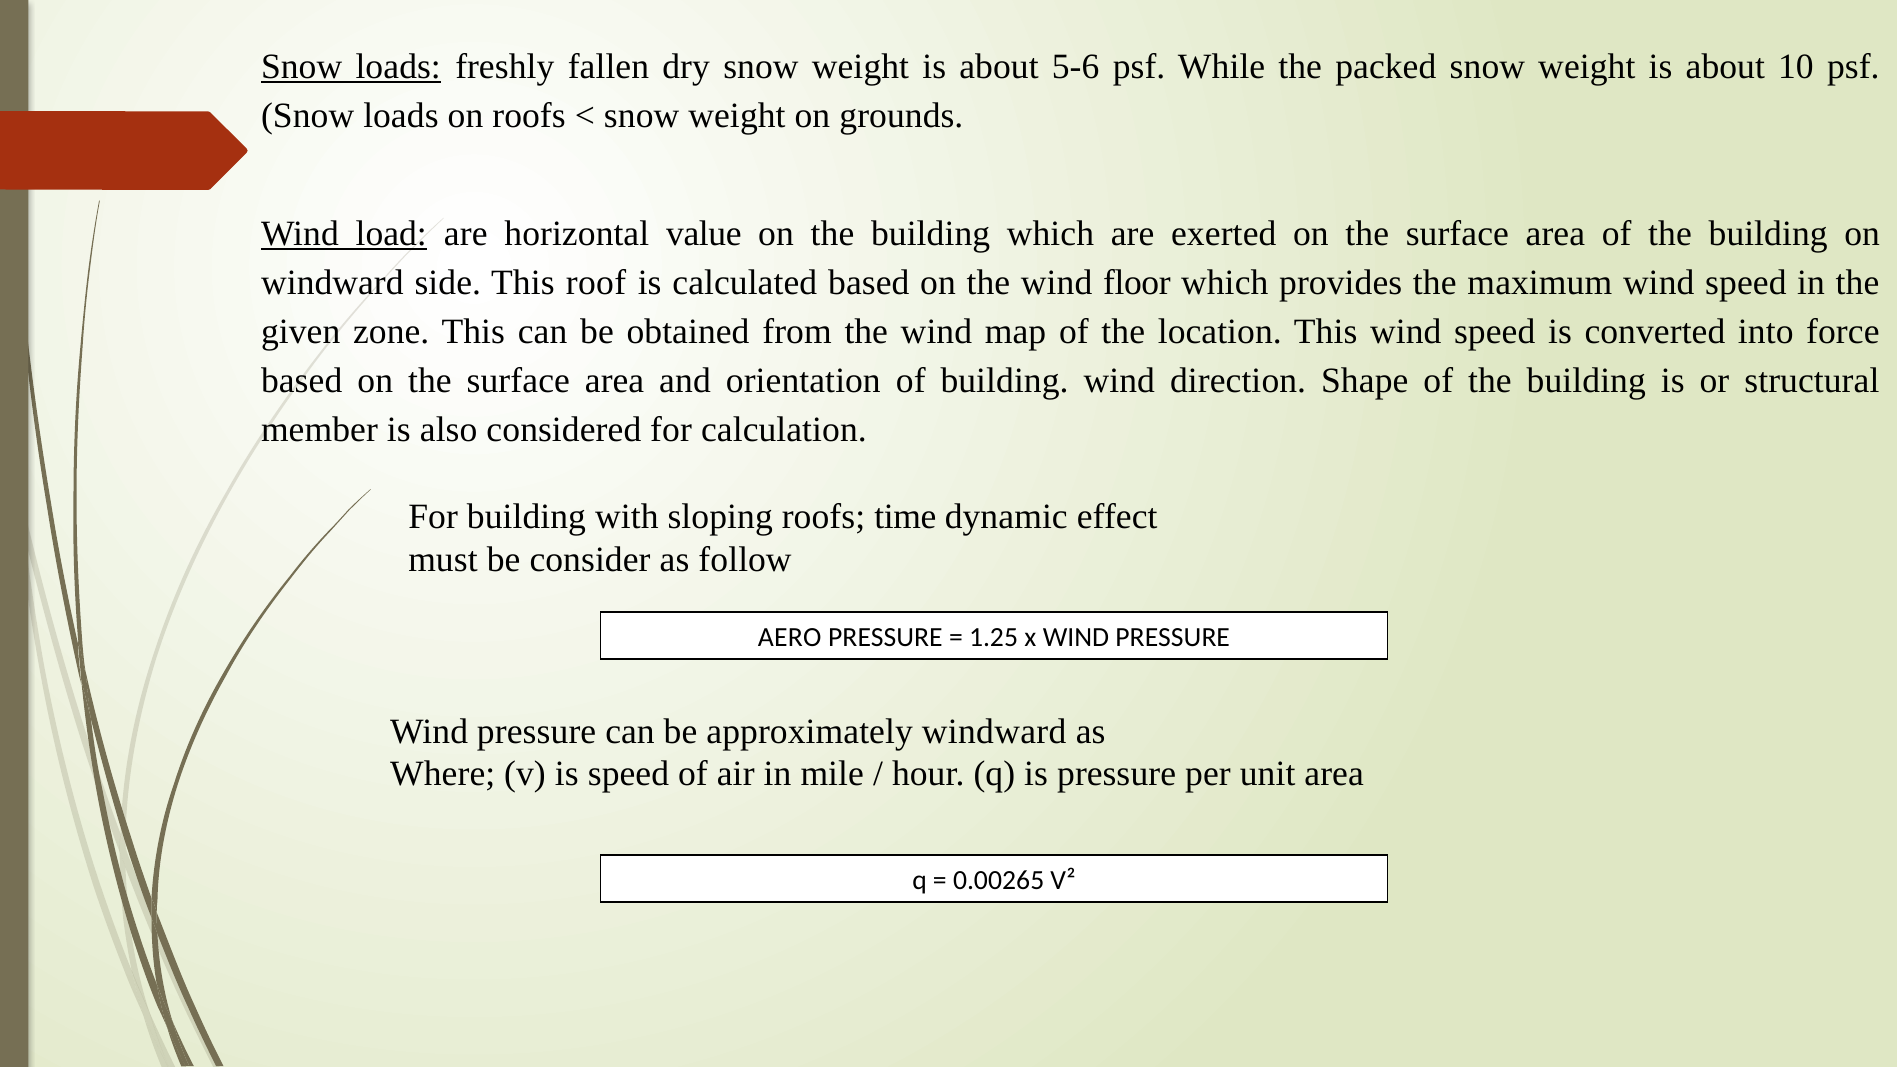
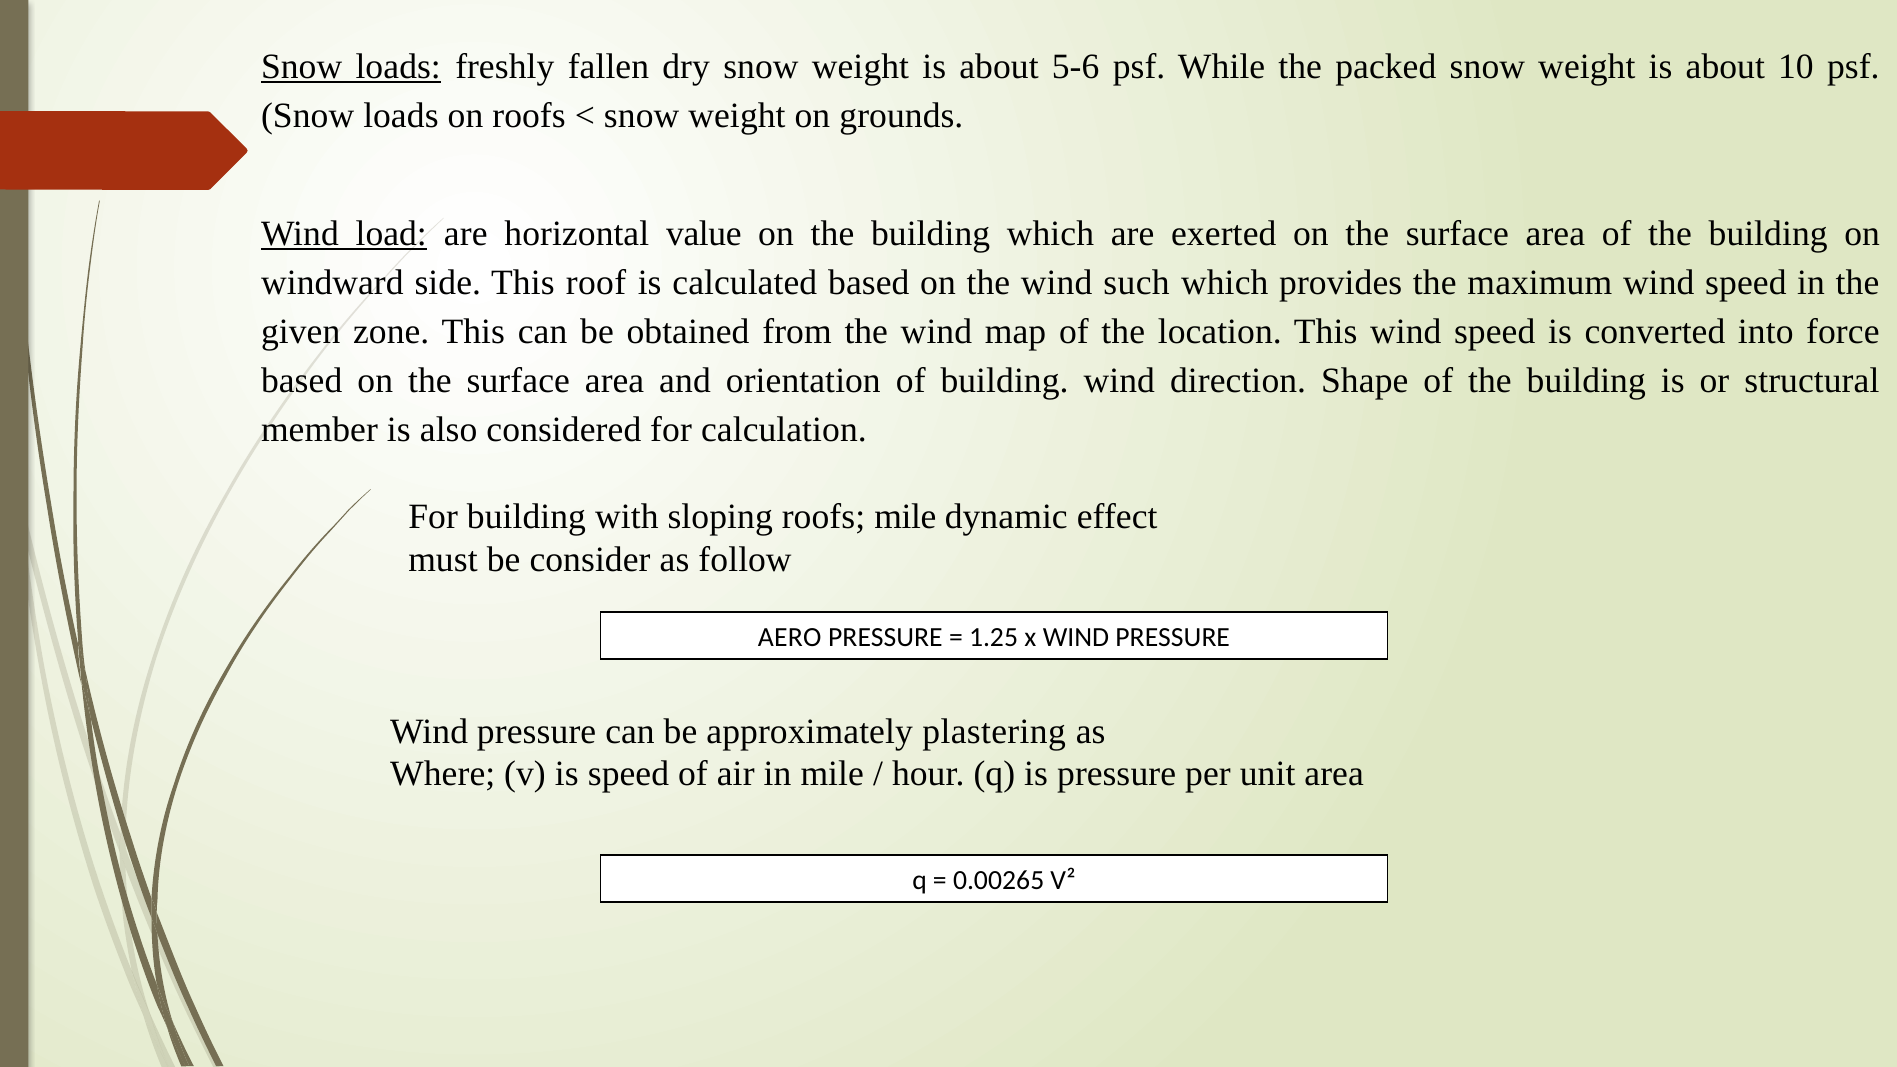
floor: floor -> such
roofs time: time -> mile
approximately windward: windward -> plastering
